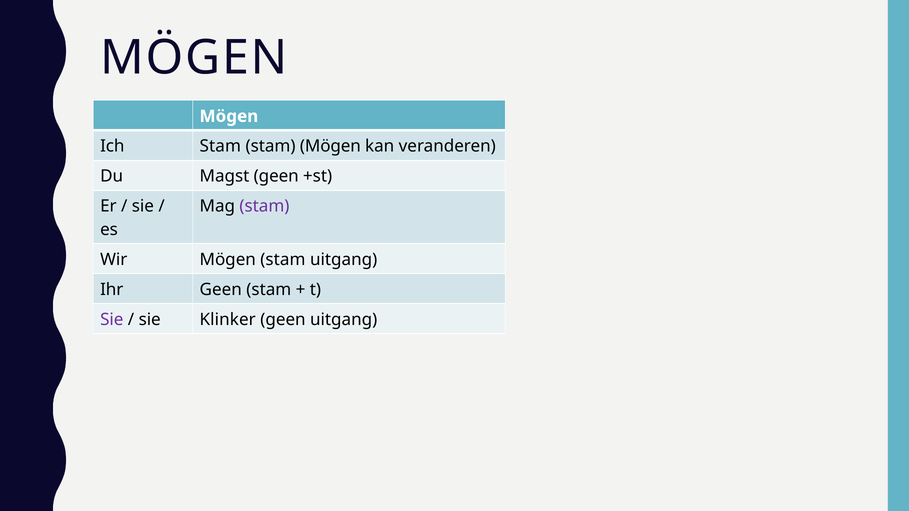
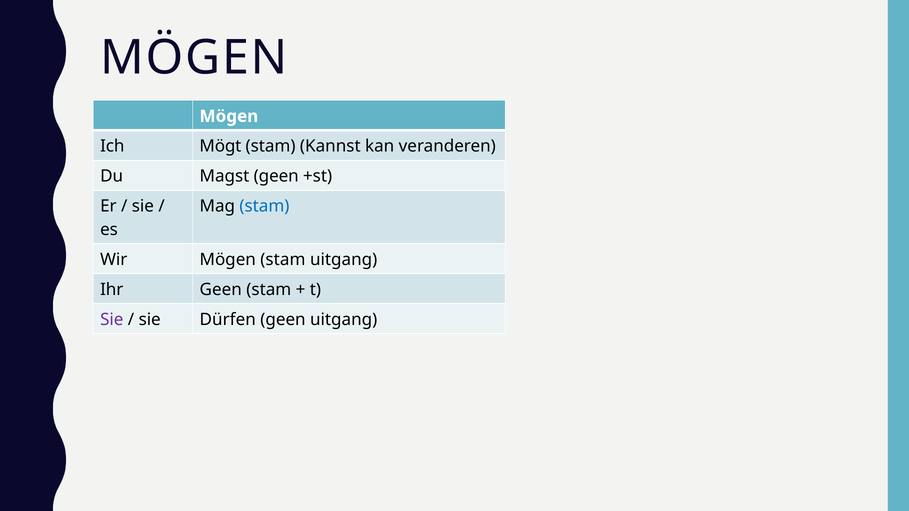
Ich Stam: Stam -> Mögt
stam Mögen: Mögen -> Kannst
stam at (264, 206) colour: purple -> blue
Klinker: Klinker -> Dürfen
